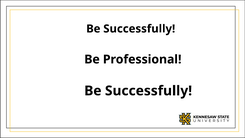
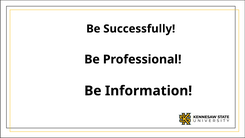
Successfully at (149, 91): Successfully -> Information
